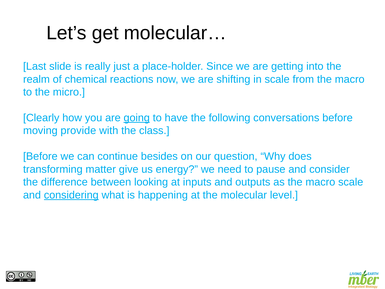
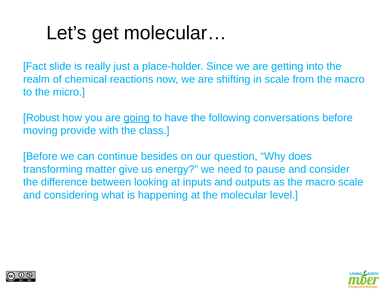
Last: Last -> Fact
Clearly: Clearly -> Robust
considering underline: present -> none
